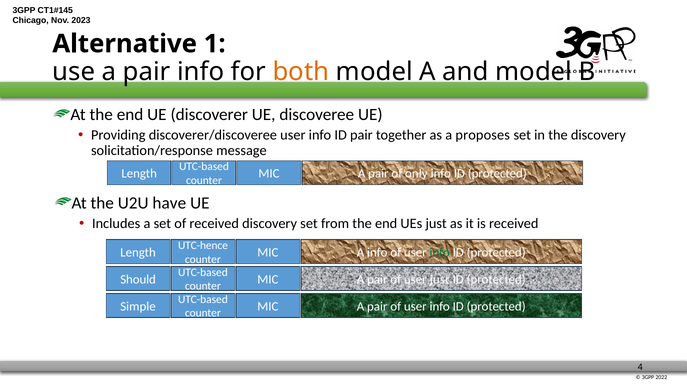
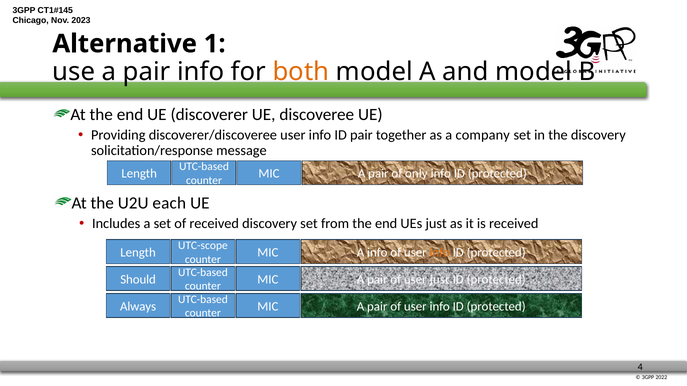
proposes: proposes -> company
have: have -> each
UTC-hence: UTC-hence -> UTC-scope
info at (440, 253) colour: green -> orange
Simple: Simple -> Always
